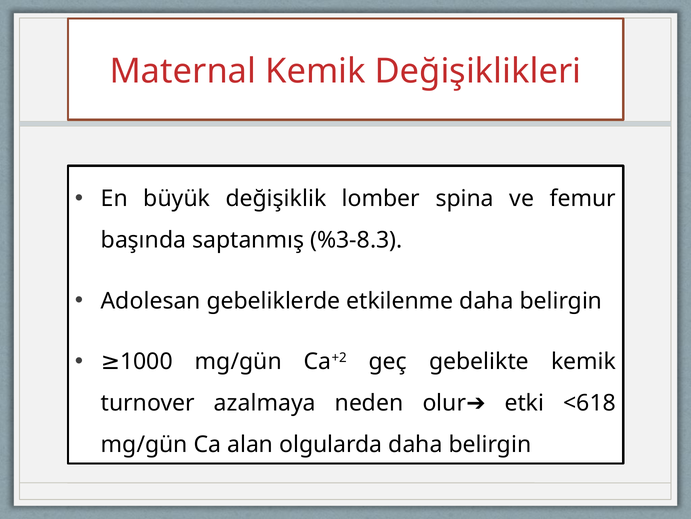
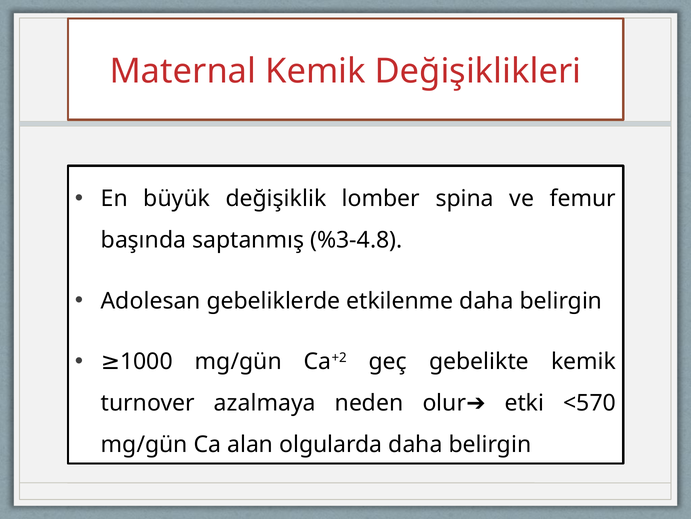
%3-8.3: %3-8.3 -> %3-4.8
<618: <618 -> <570
